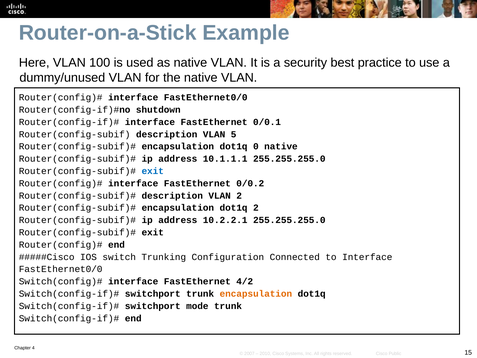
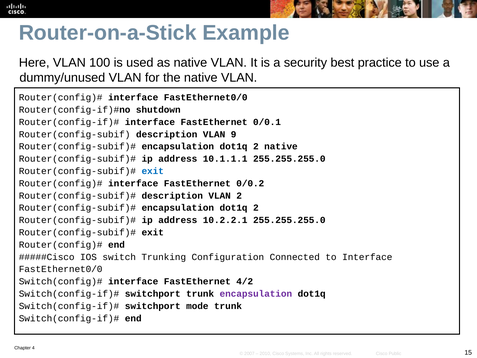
5: 5 -> 9
0 at (256, 146): 0 -> 2
encapsulation at (256, 294) colour: orange -> purple
